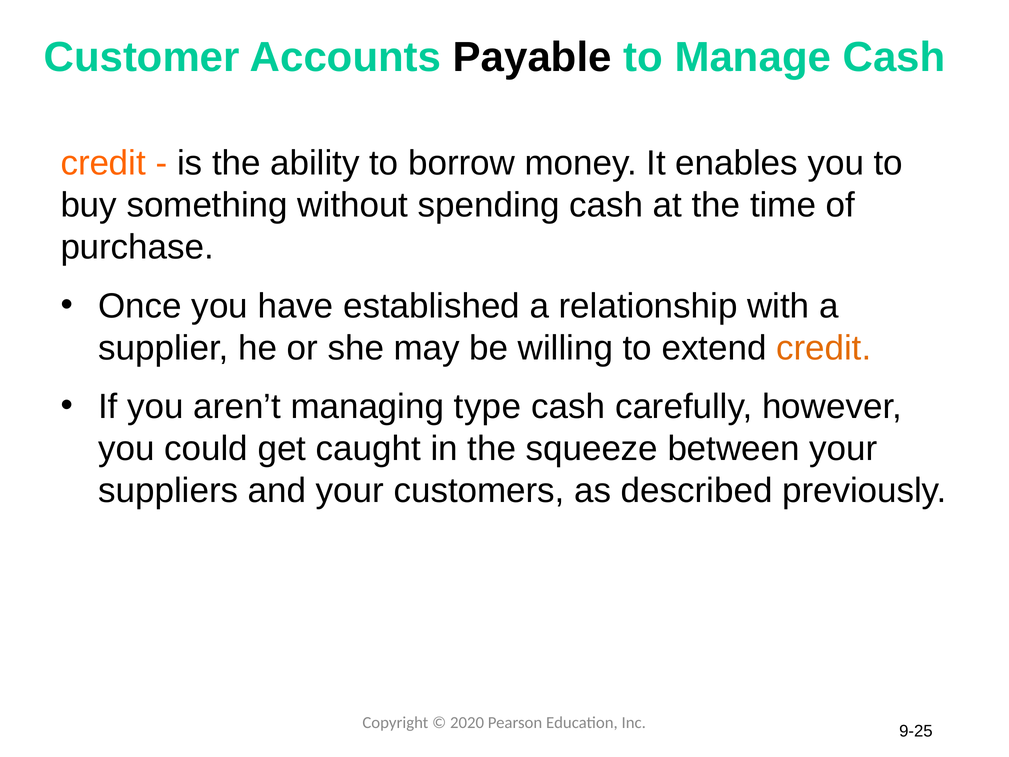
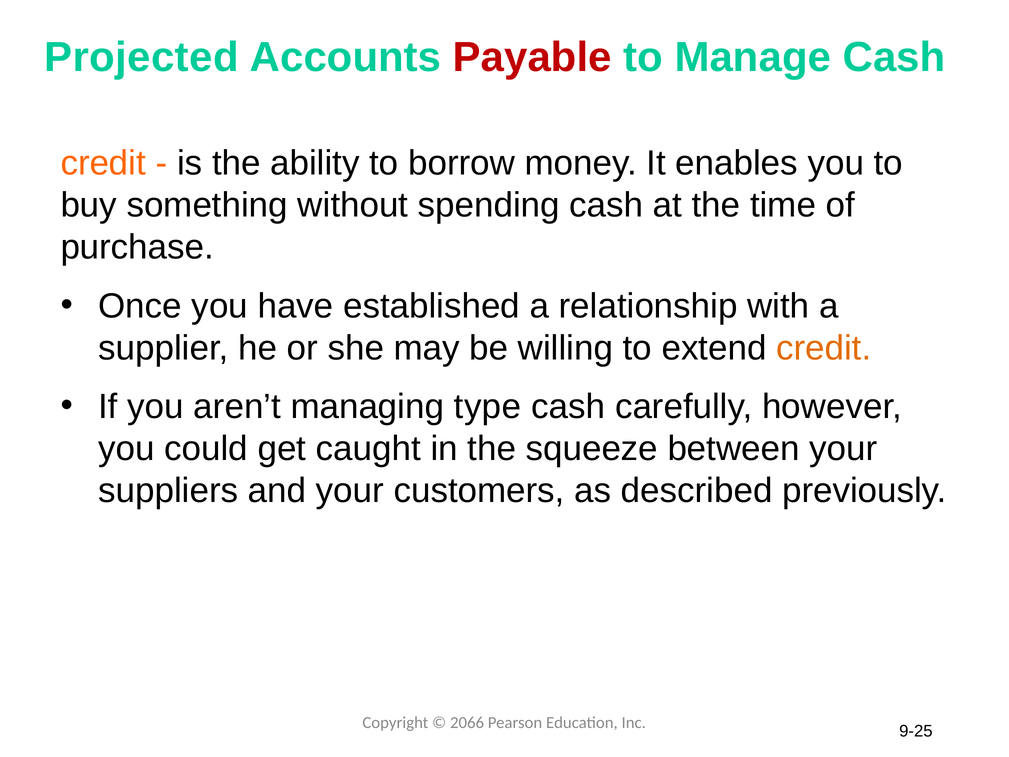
Customer: Customer -> Projected
Payable colour: black -> red
2020: 2020 -> 2066
